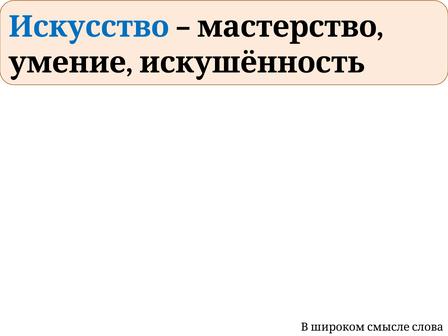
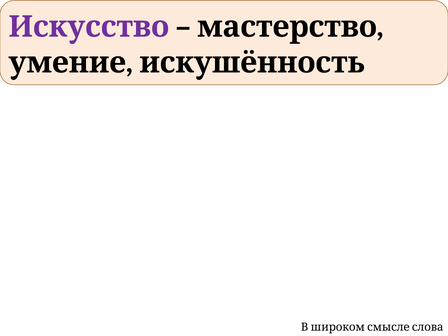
Искусство colour: blue -> purple
